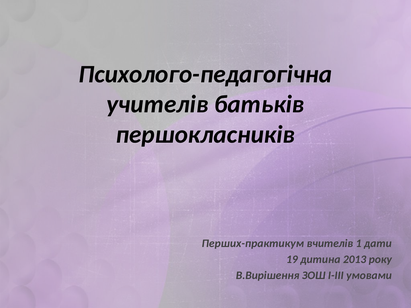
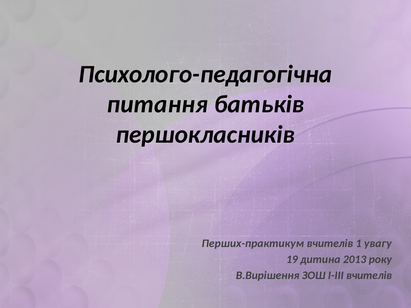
учителів: учителів -> питання
дати: дати -> увагу
І-ІІІ умовами: умовами -> вчителів
